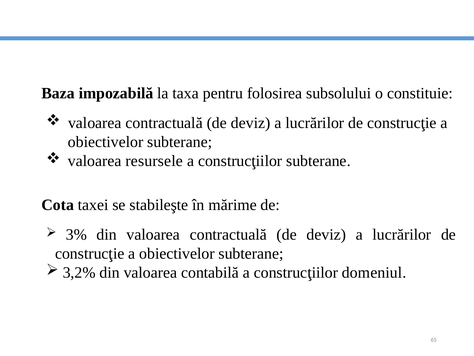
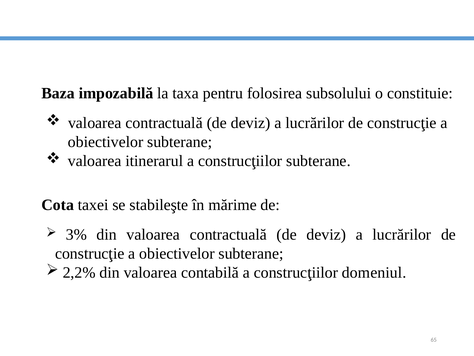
resursele: resursele -> itinerarul
3,2%: 3,2% -> 2,2%
